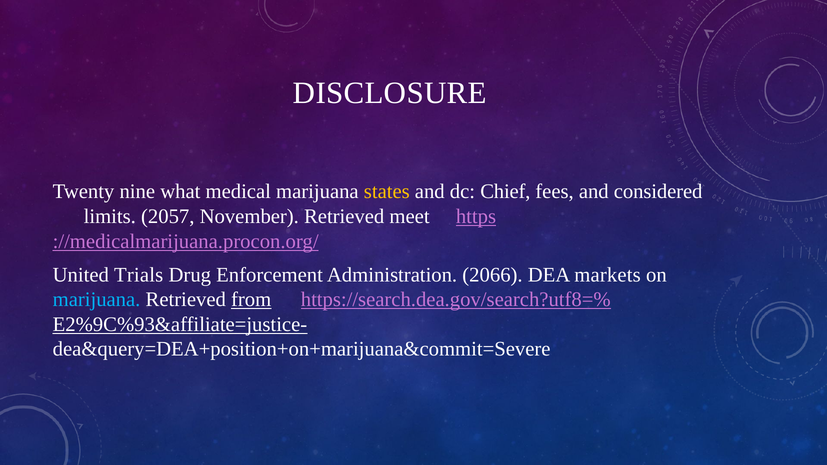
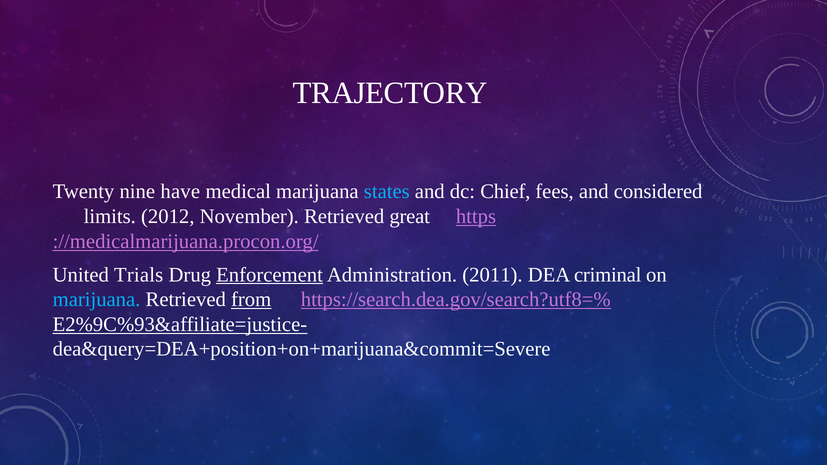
DISCLOSURE: DISCLOSURE -> TRAJECTORY
what: what -> have
states colour: yellow -> light blue
2057: 2057 -> 2012
meet: meet -> great
Enforcement underline: none -> present
2066: 2066 -> 2011
markets: markets -> criminal
